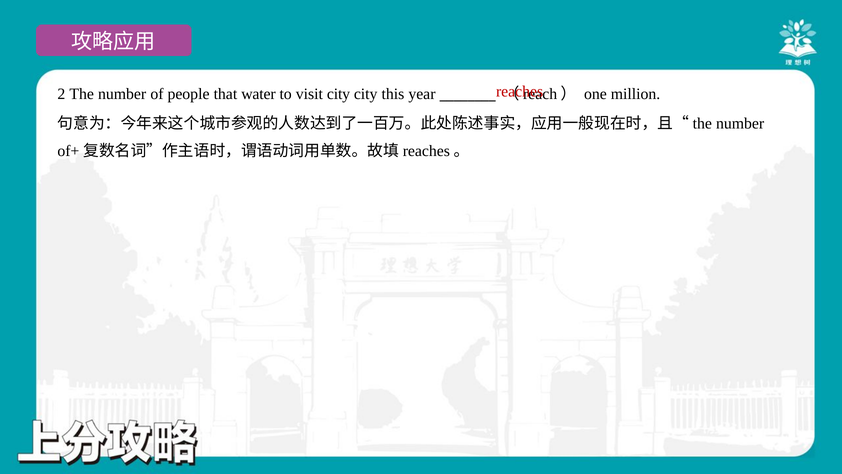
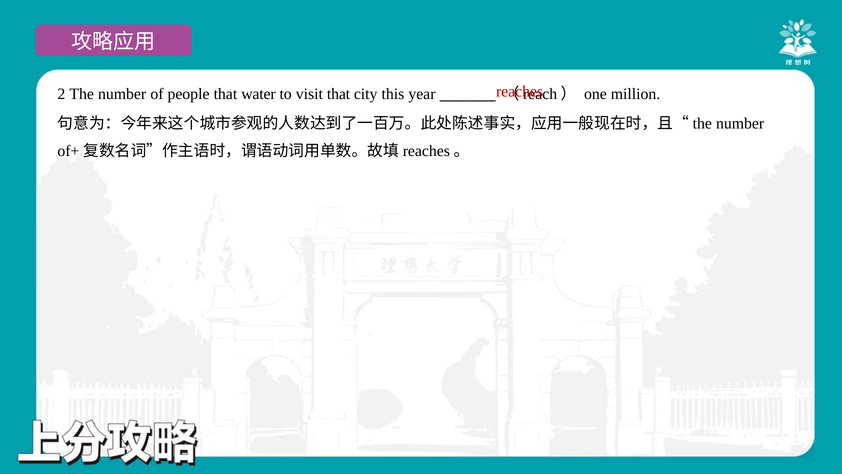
visit city: city -> that
